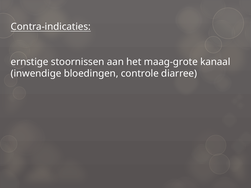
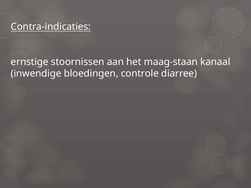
maag-grote: maag-grote -> maag-staan
